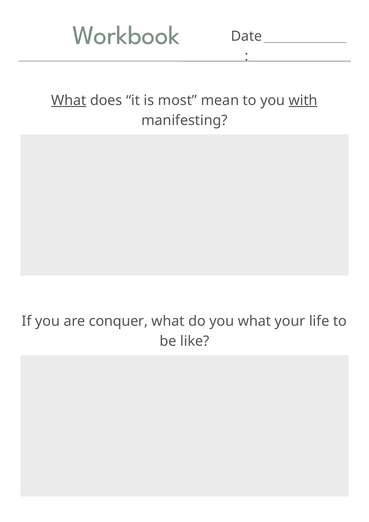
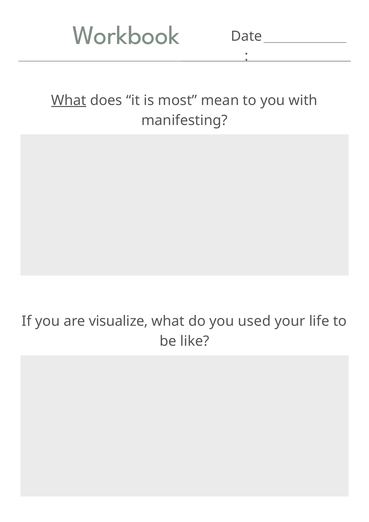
with underline: present -> none
conquer: conquer -> visualize
you what: what -> used
